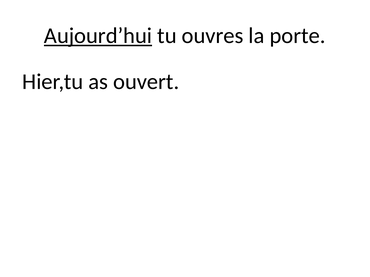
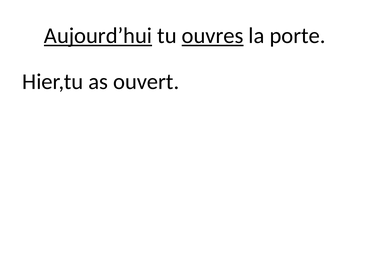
ouvres underline: none -> present
